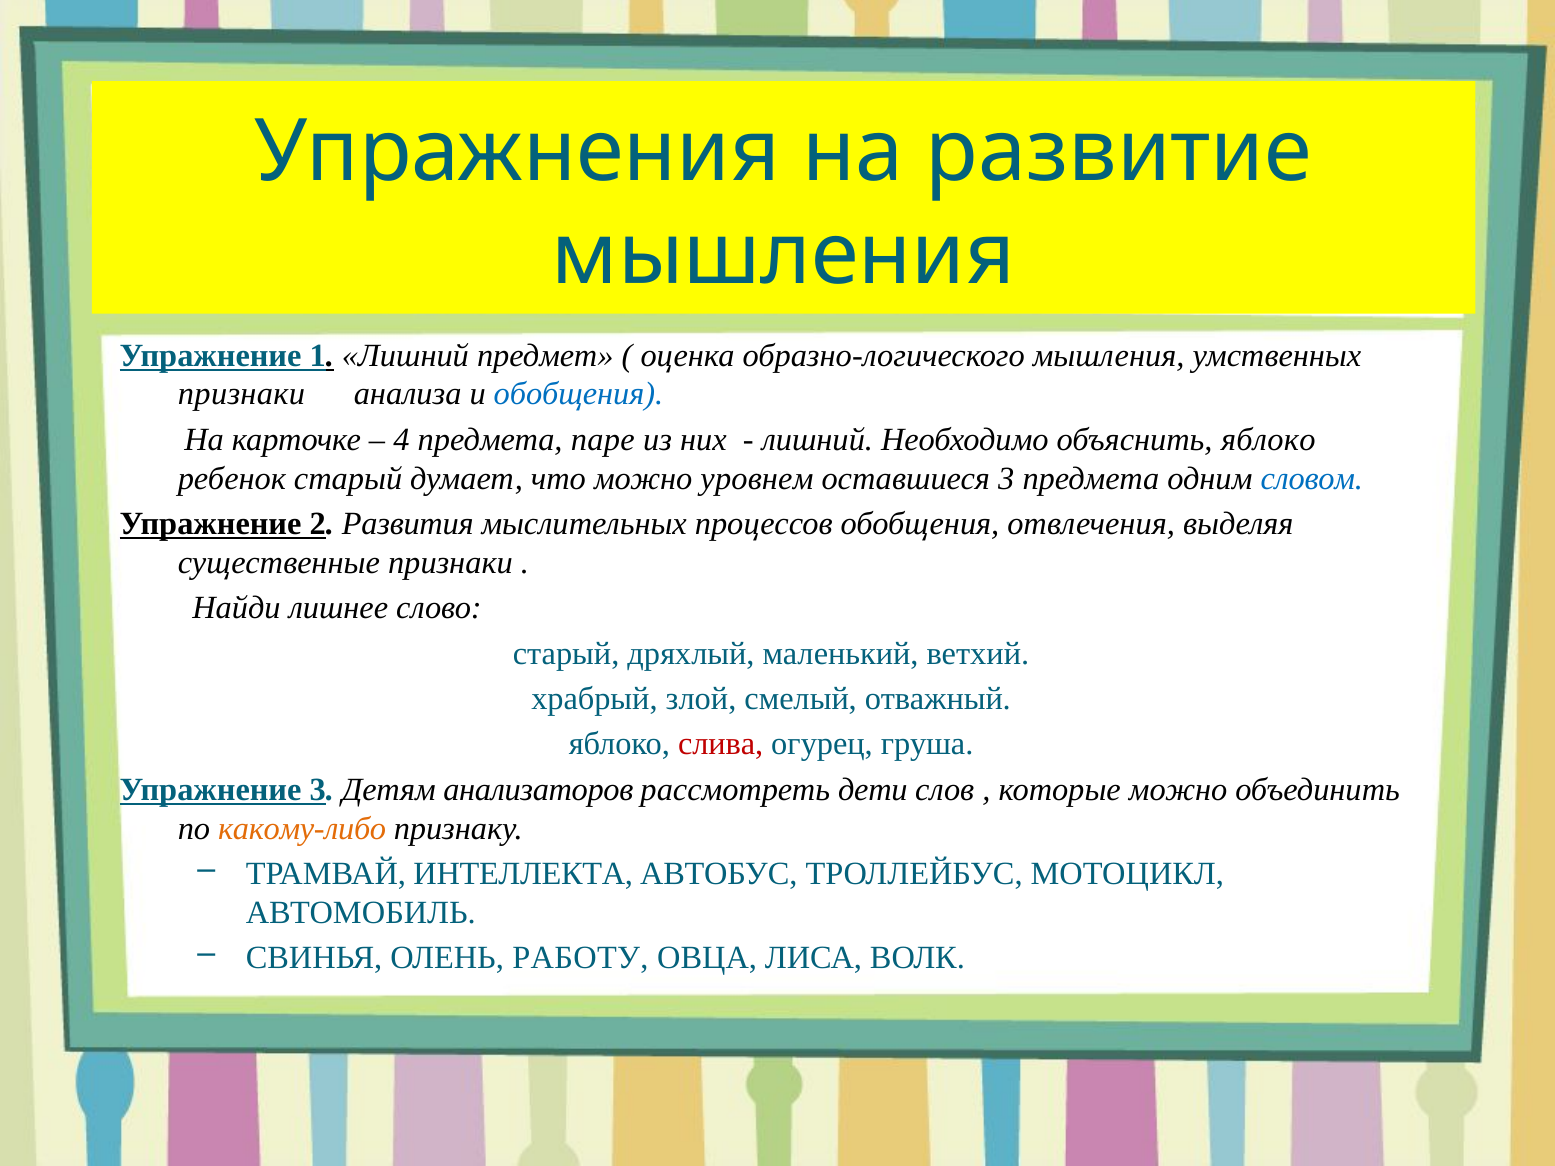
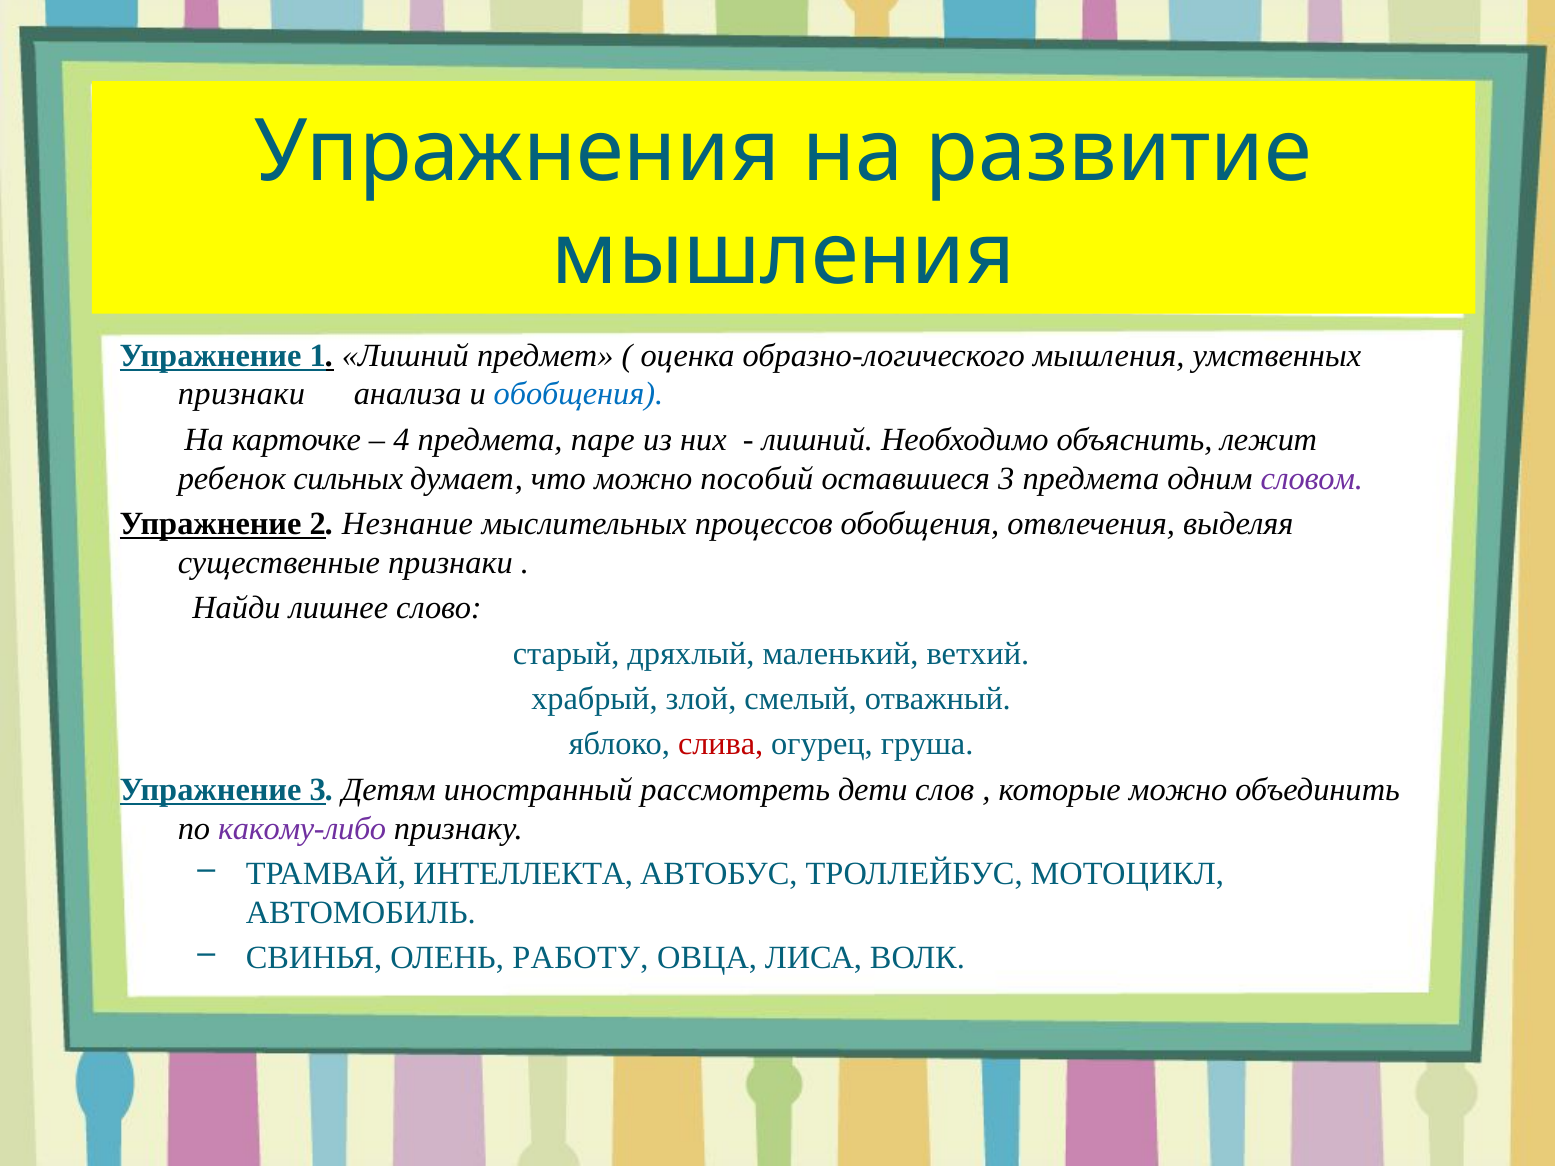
объяснить яблоко: яблоко -> лежит
ребенок старый: старый -> сильных
уровнем: уровнем -> пособий
словом colour: blue -> purple
Развития: Развития -> Незнание
анализаторов: анализаторов -> иностранный
какому-либо colour: orange -> purple
